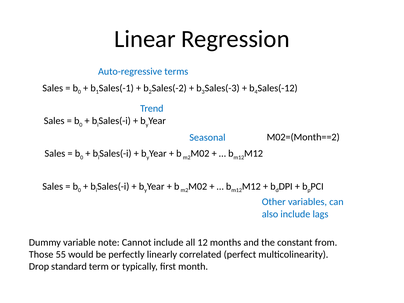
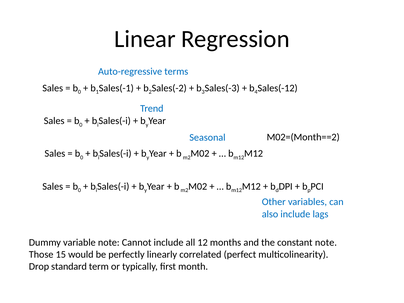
constant from: from -> note
55: 55 -> 15
